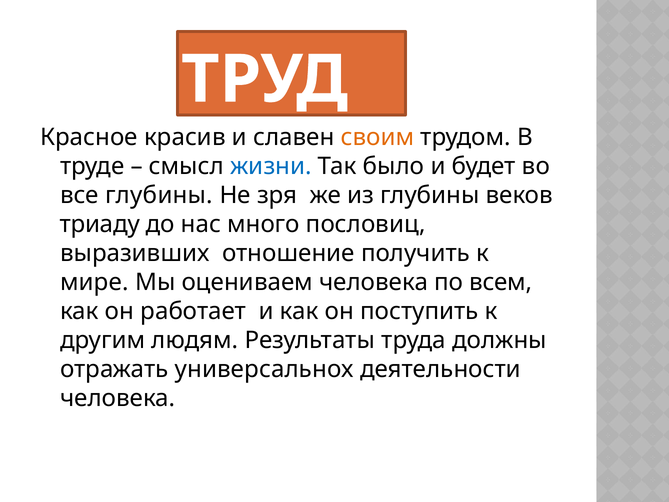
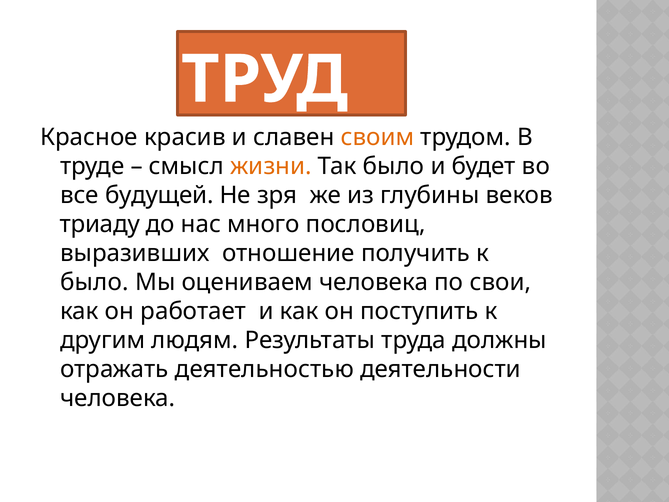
жизни colour: blue -> orange
все глубины: глубины -> будущей
мире at (94, 282): мире -> было
всем: всем -> свои
универсальнох: универсальнох -> деятельностью
